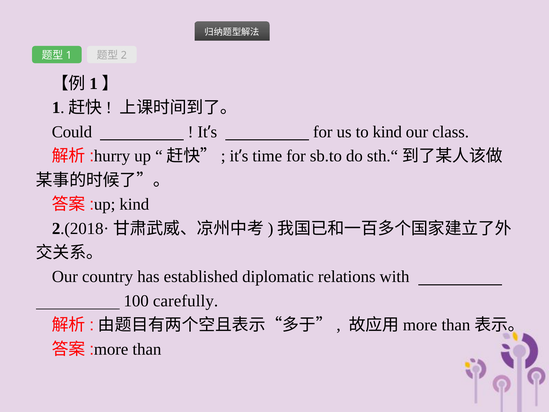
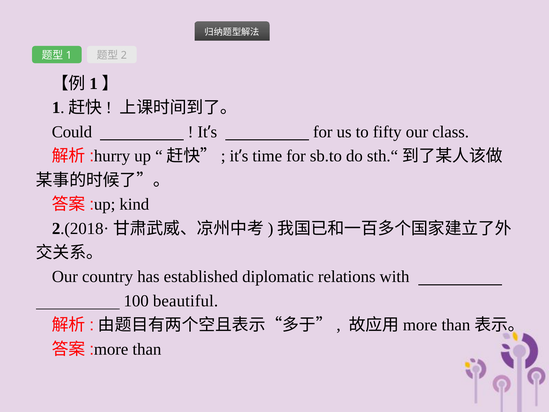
to kind: kind -> fifty
carefully: carefully -> beautiful
